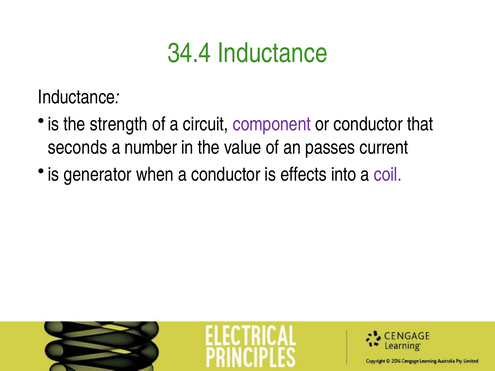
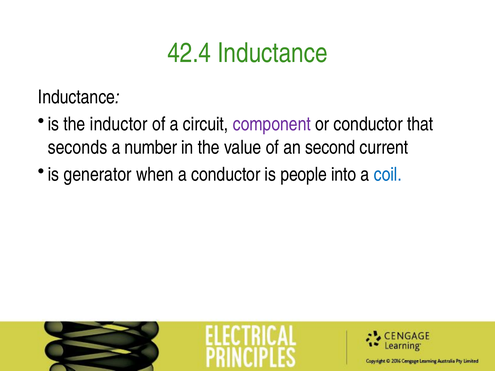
34.4: 34.4 -> 42.4
strength: strength -> inductor
passes: passes -> second
effects: effects -> people
coil colour: purple -> blue
